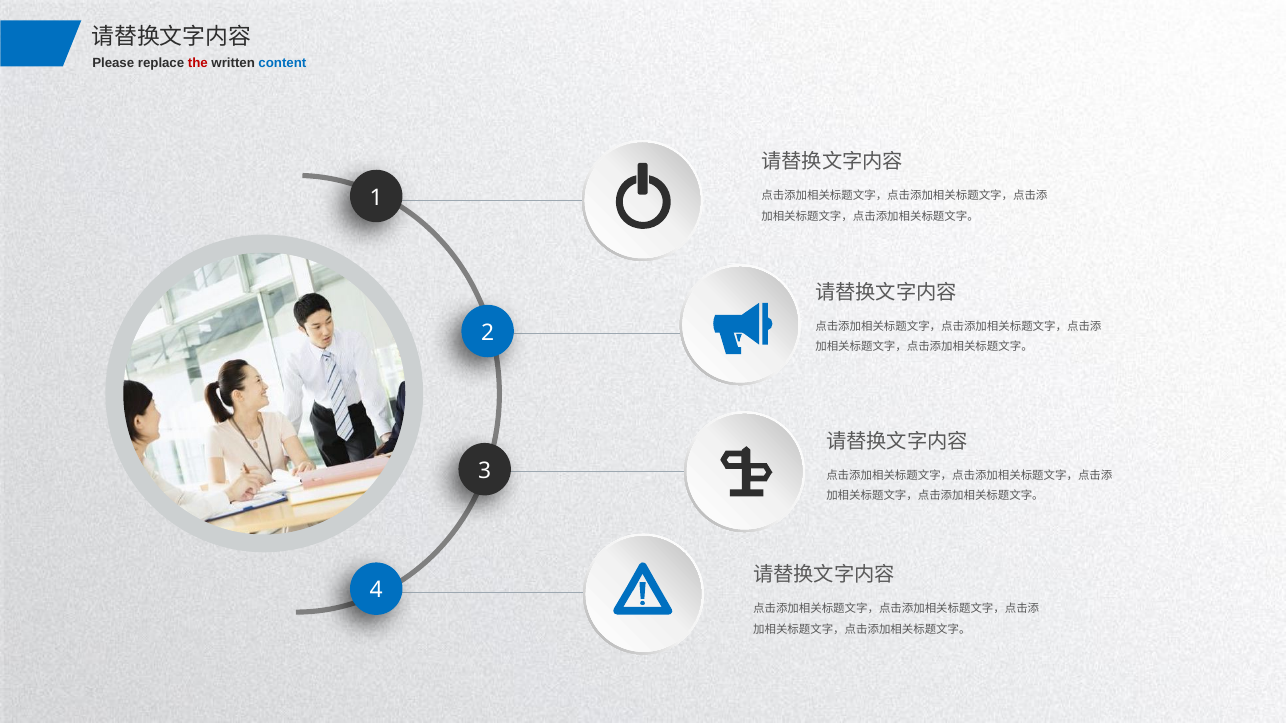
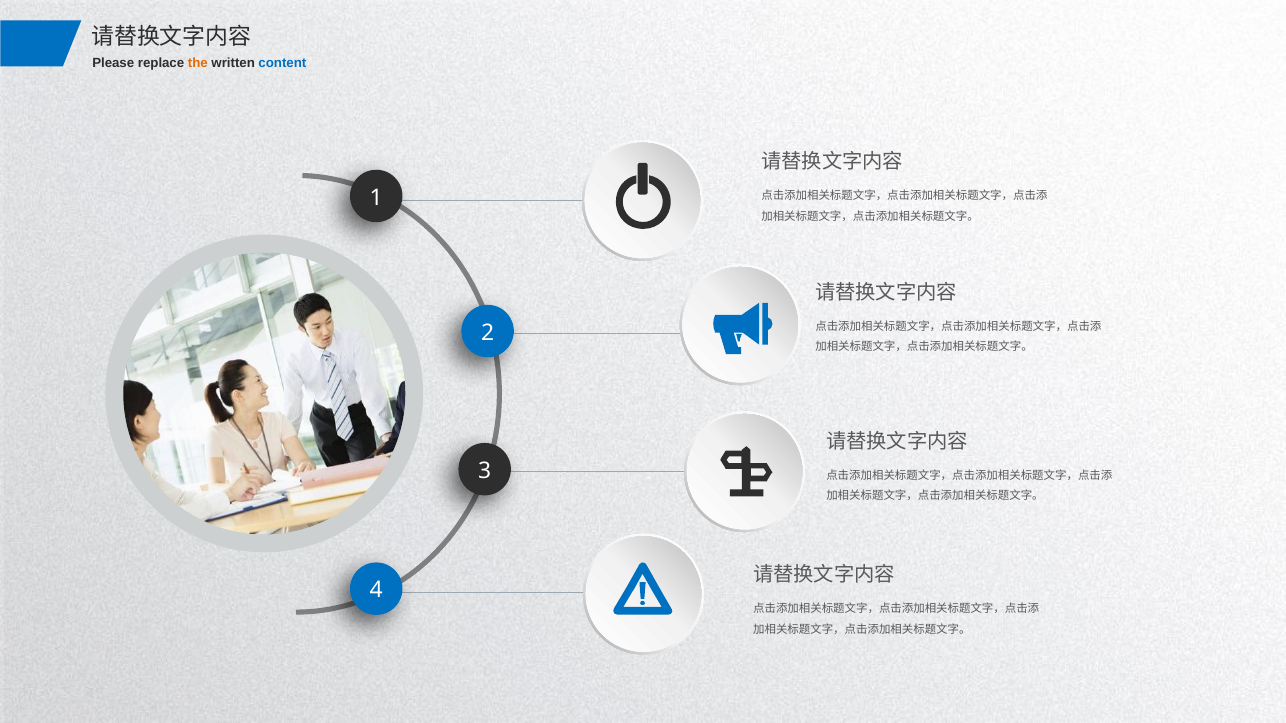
the colour: red -> orange
